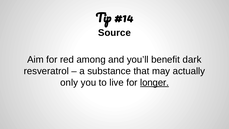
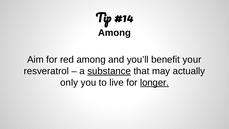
Source at (114, 33): Source -> Among
dark: dark -> your
substance underline: none -> present
